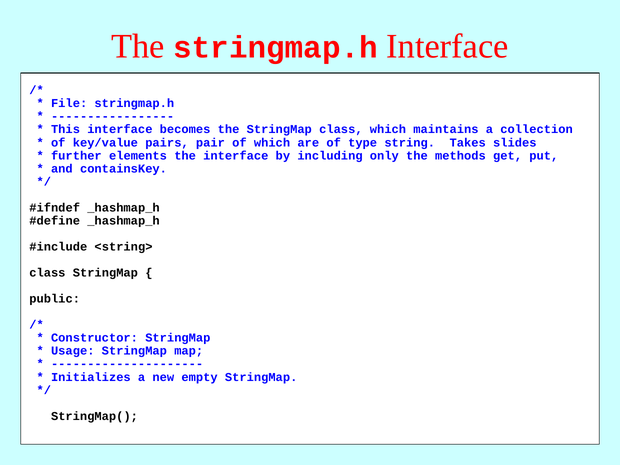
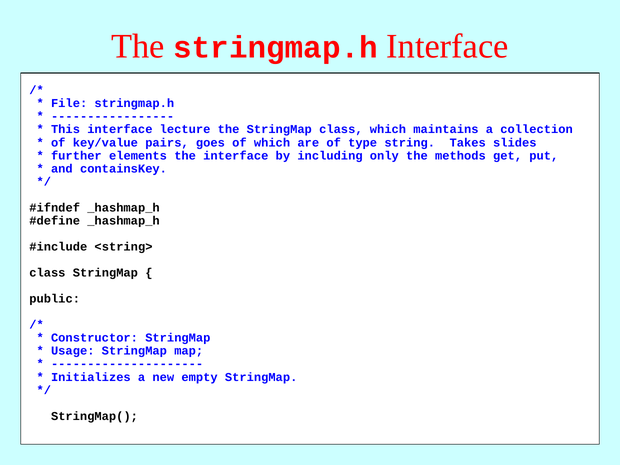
becomes: becomes -> lecture
pair: pair -> goes
